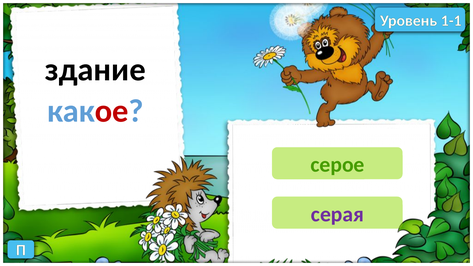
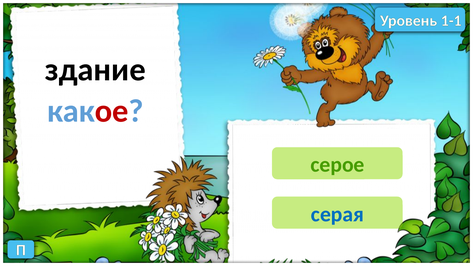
серая colour: purple -> blue
